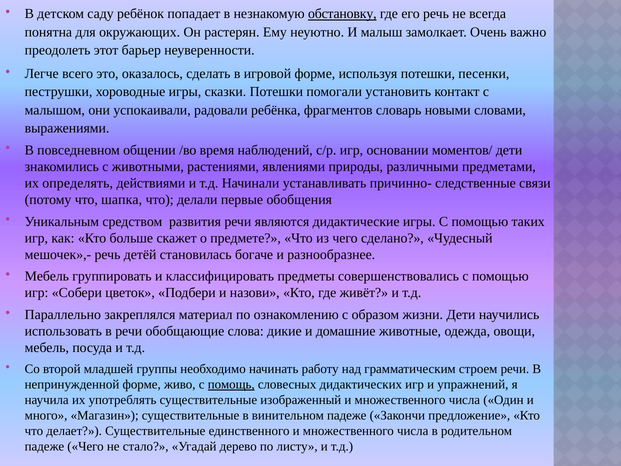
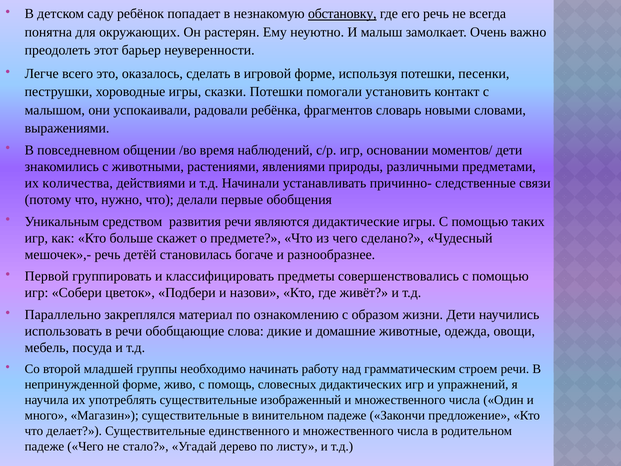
определять: определять -> количества
шапка: шапка -> нужно
Мебель at (47, 276): Мебель -> Первой
помощь underline: present -> none
